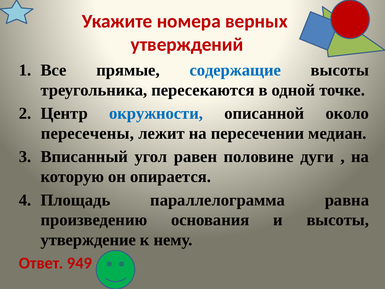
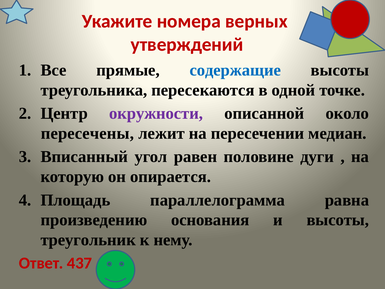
окружности colour: blue -> purple
утверждение: утверждение -> треугольник
949: 949 -> 437
